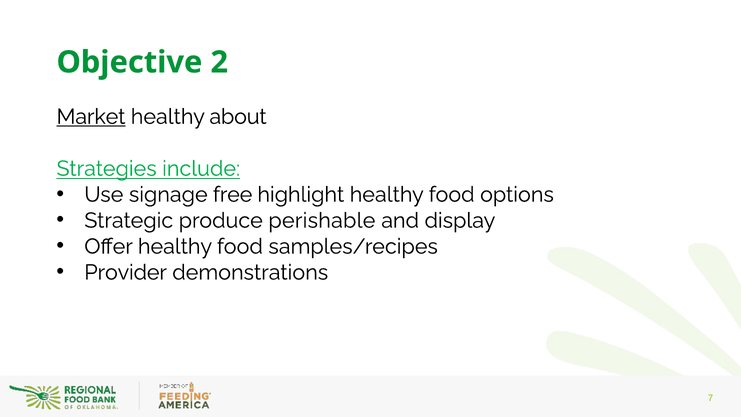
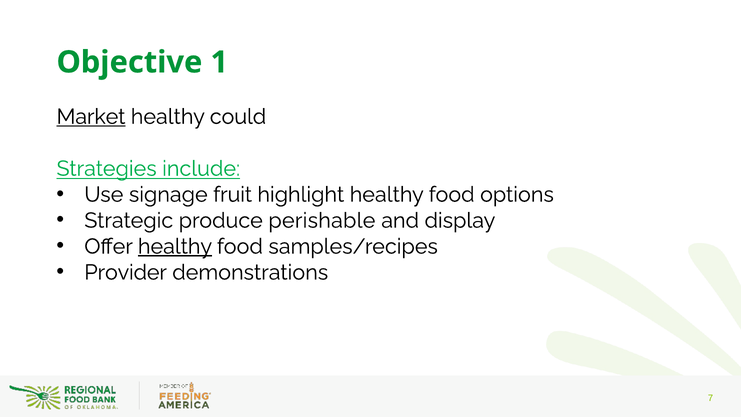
2: 2 -> 1
about: about -> could
free: free -> fruit
healthy at (175, 246) underline: none -> present
